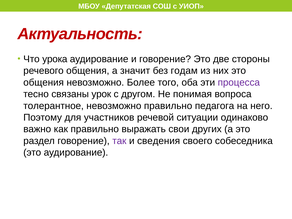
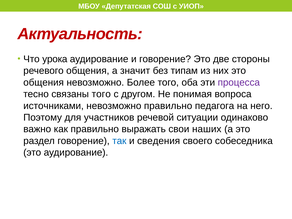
годам: годам -> типам
связаны урок: урок -> того
толерантное: толерантное -> источниками
других: других -> наших
так colour: purple -> blue
